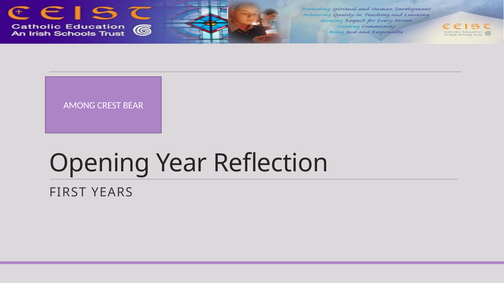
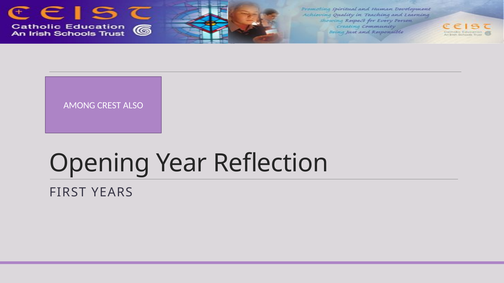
BEAR: BEAR -> ALSO
